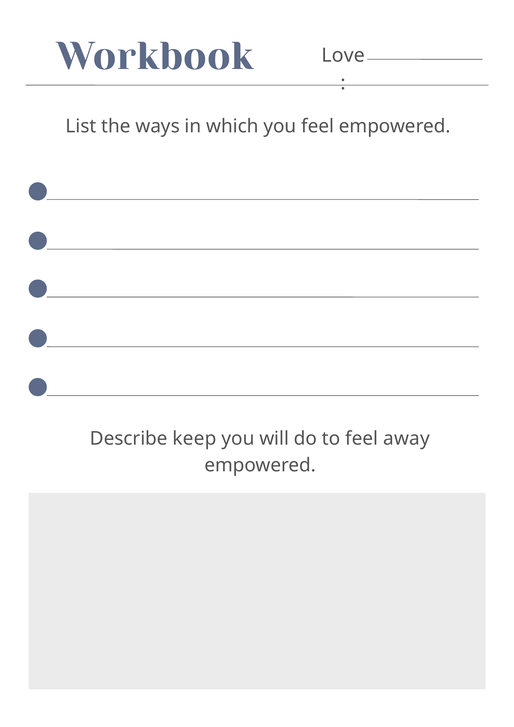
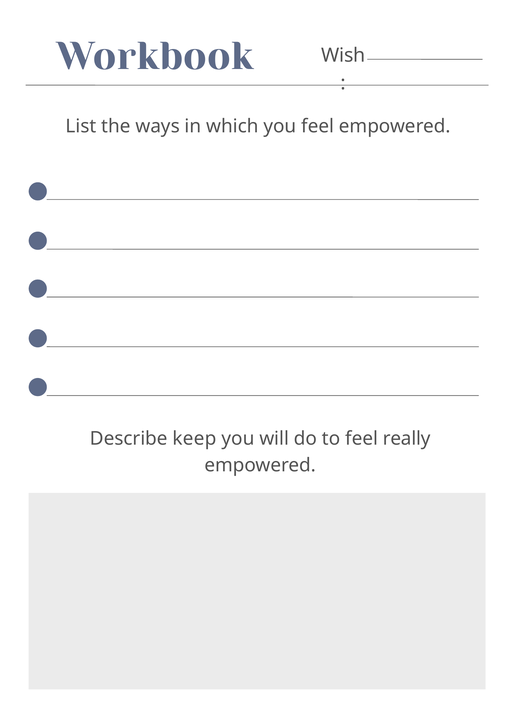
Love: Love -> Wish
away: away -> really
